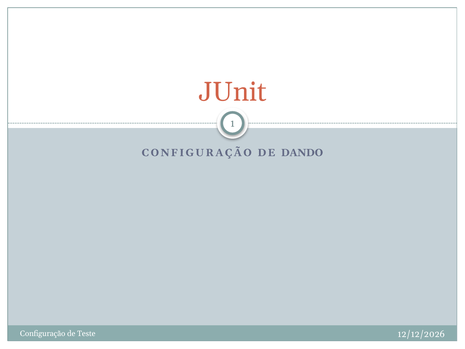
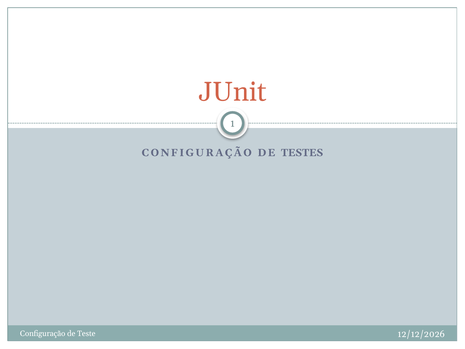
DANDO: DANDO -> TESTES
